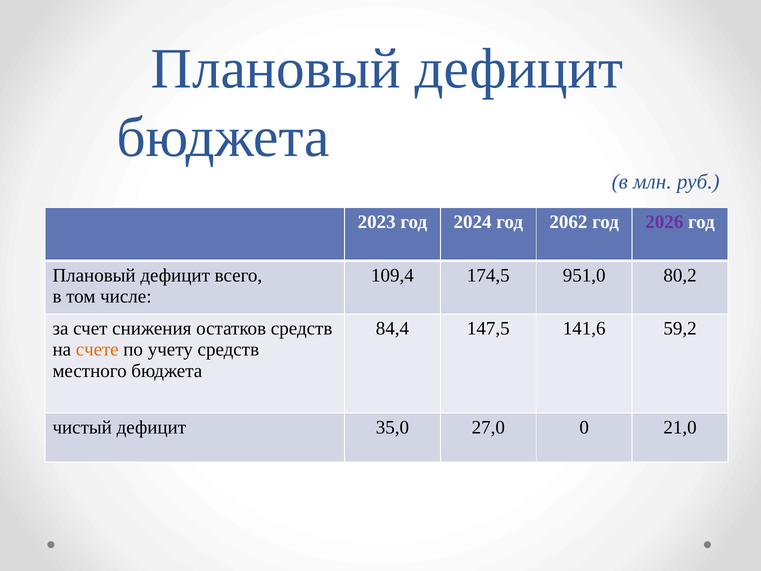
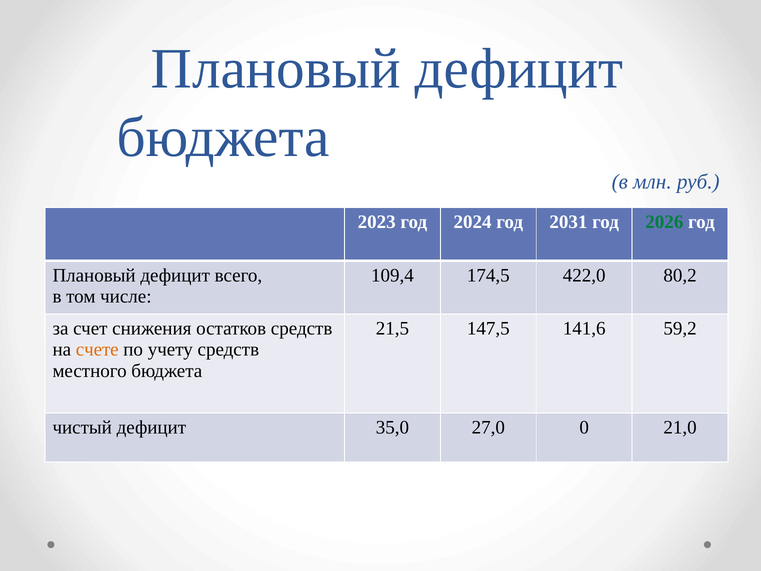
2062: 2062 -> 2031
2026 colour: purple -> green
951,0: 951,0 -> 422,0
84,4: 84,4 -> 21,5
